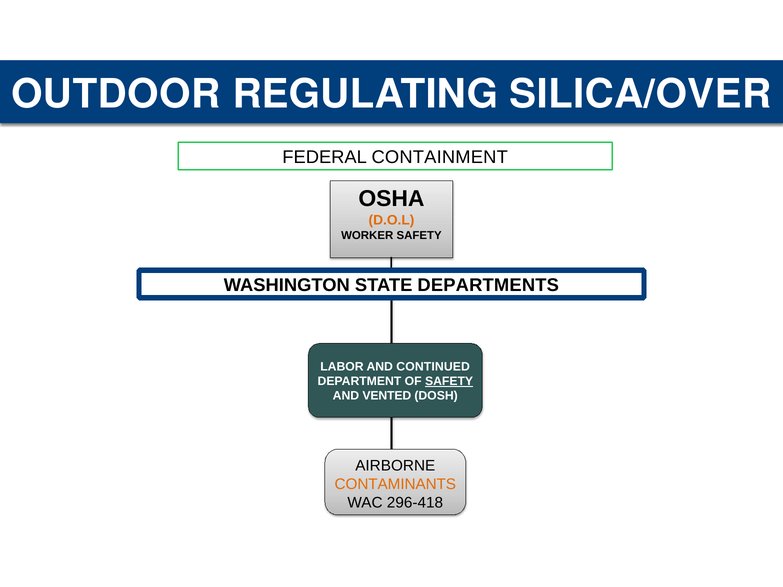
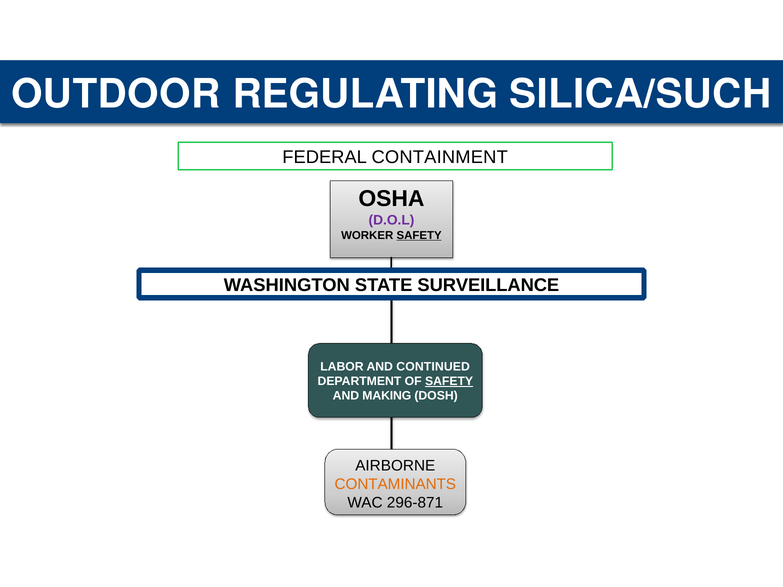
SILICA/OVER: SILICA/OVER -> SILICA/SUCH
D.O.L colour: orange -> purple
SAFETY at (419, 235) underline: none -> present
DEPARTMENTS: DEPARTMENTS -> SURVEILLANCE
VENTED: VENTED -> MAKING
296-418: 296-418 -> 296-871
